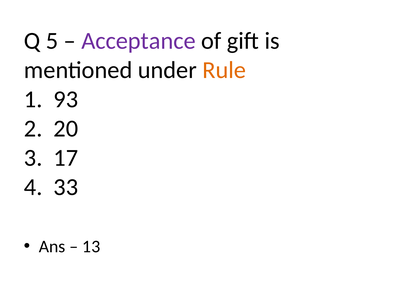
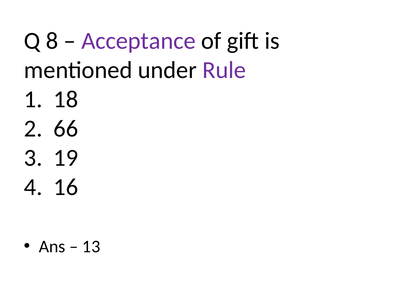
5: 5 -> 8
Rule colour: orange -> purple
93: 93 -> 18
20: 20 -> 66
17: 17 -> 19
33: 33 -> 16
